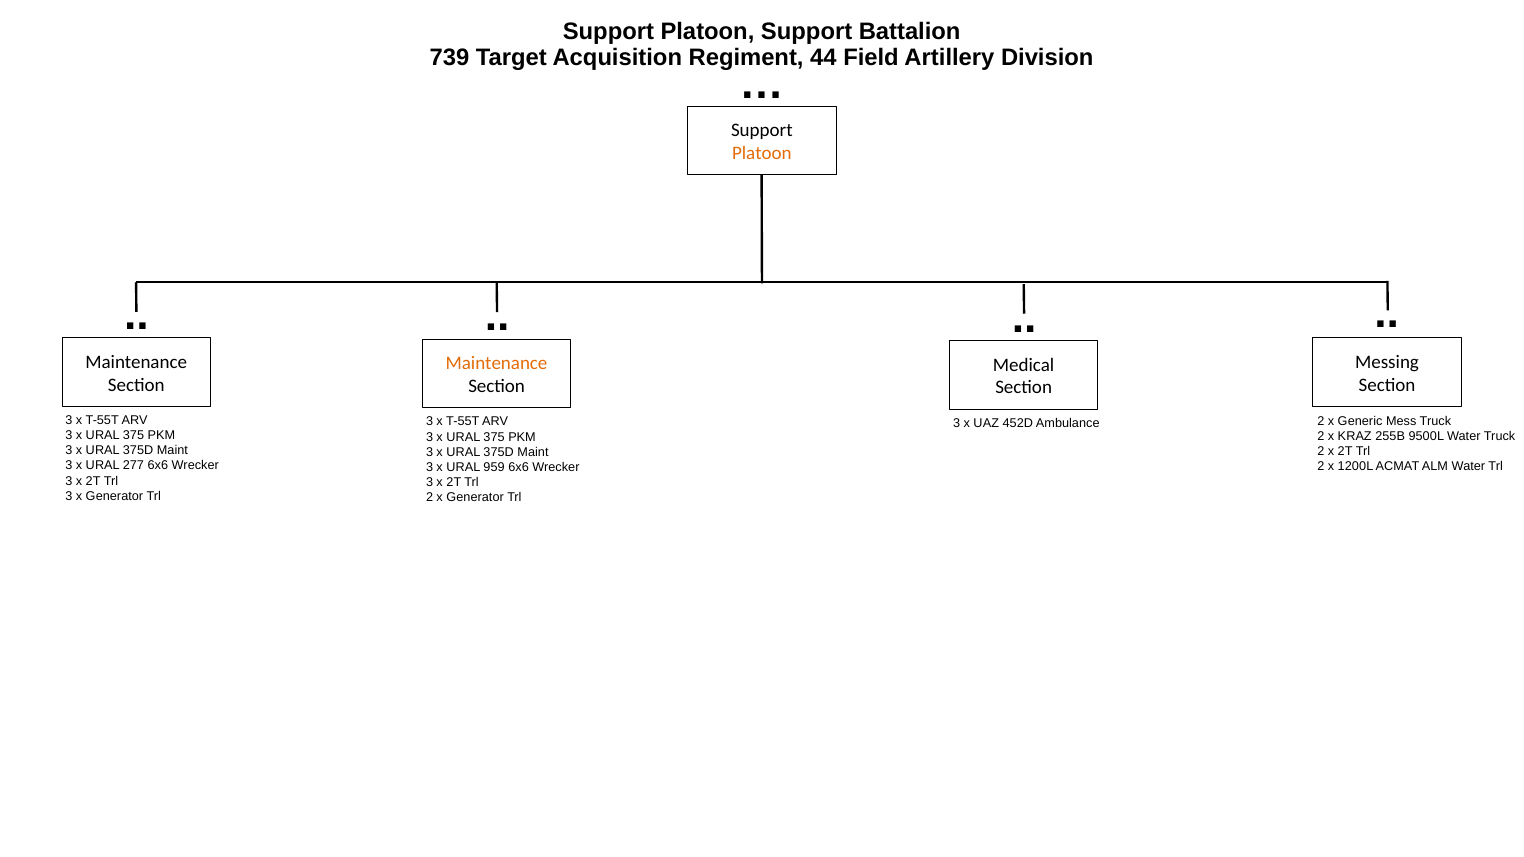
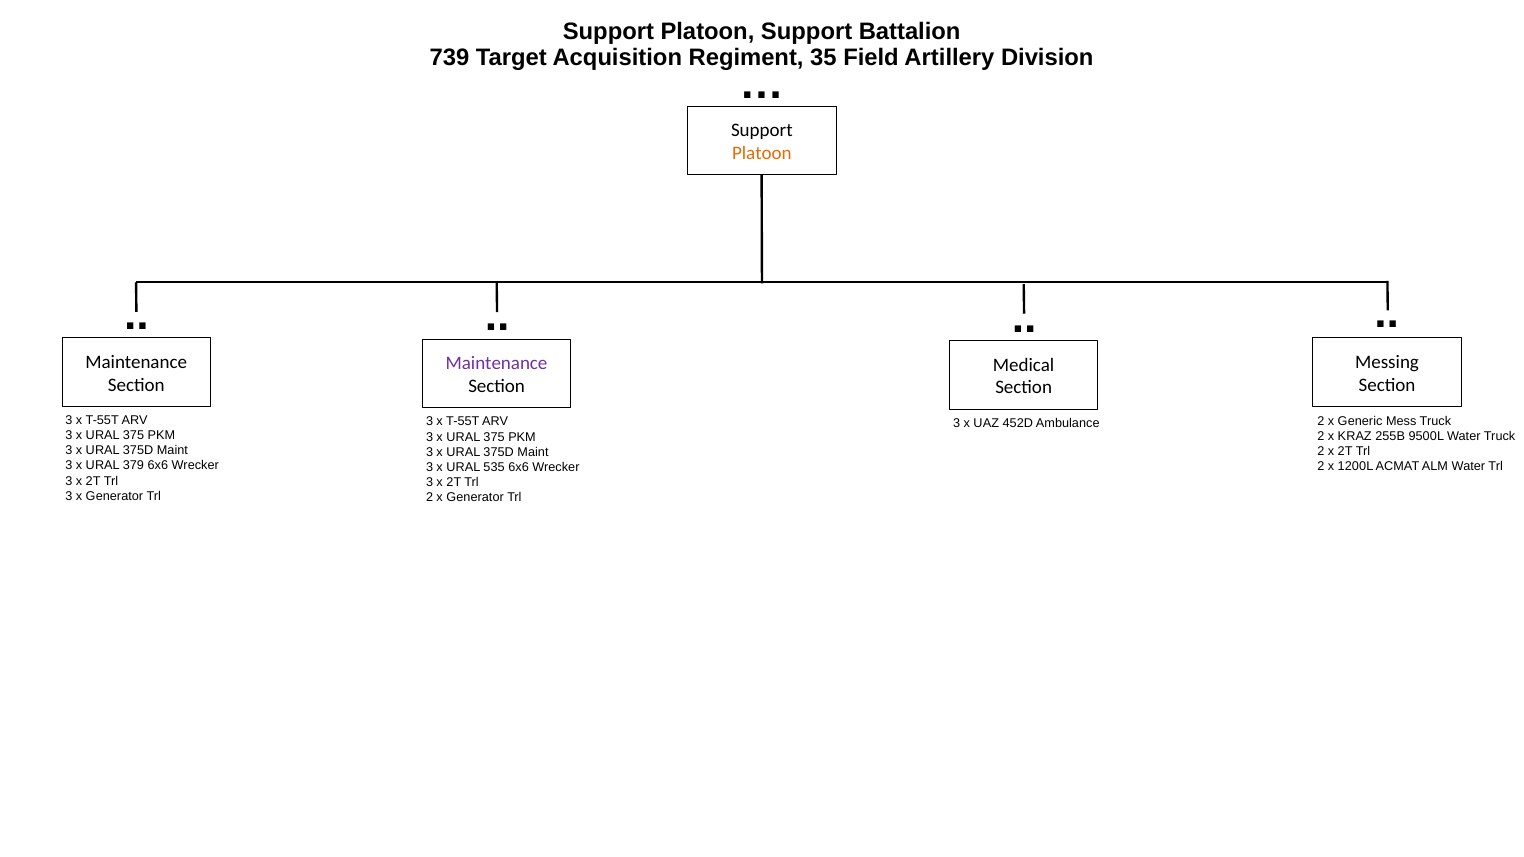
44: 44 -> 35
Maintenance at (497, 363) colour: orange -> purple
277: 277 -> 379
959: 959 -> 535
